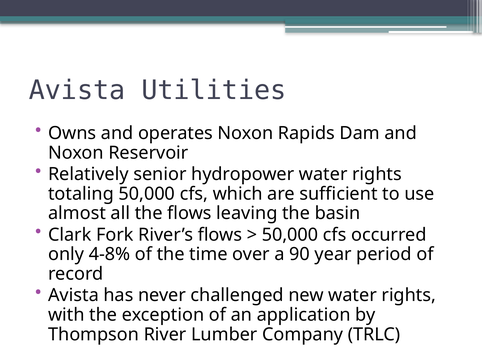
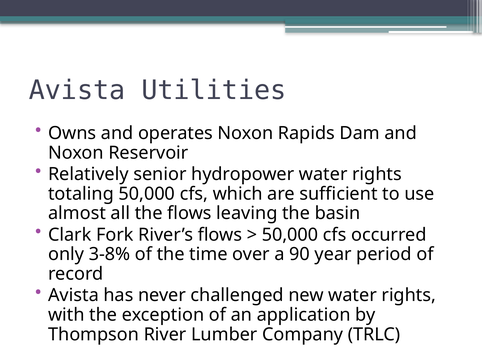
4-8%: 4-8% -> 3-8%
